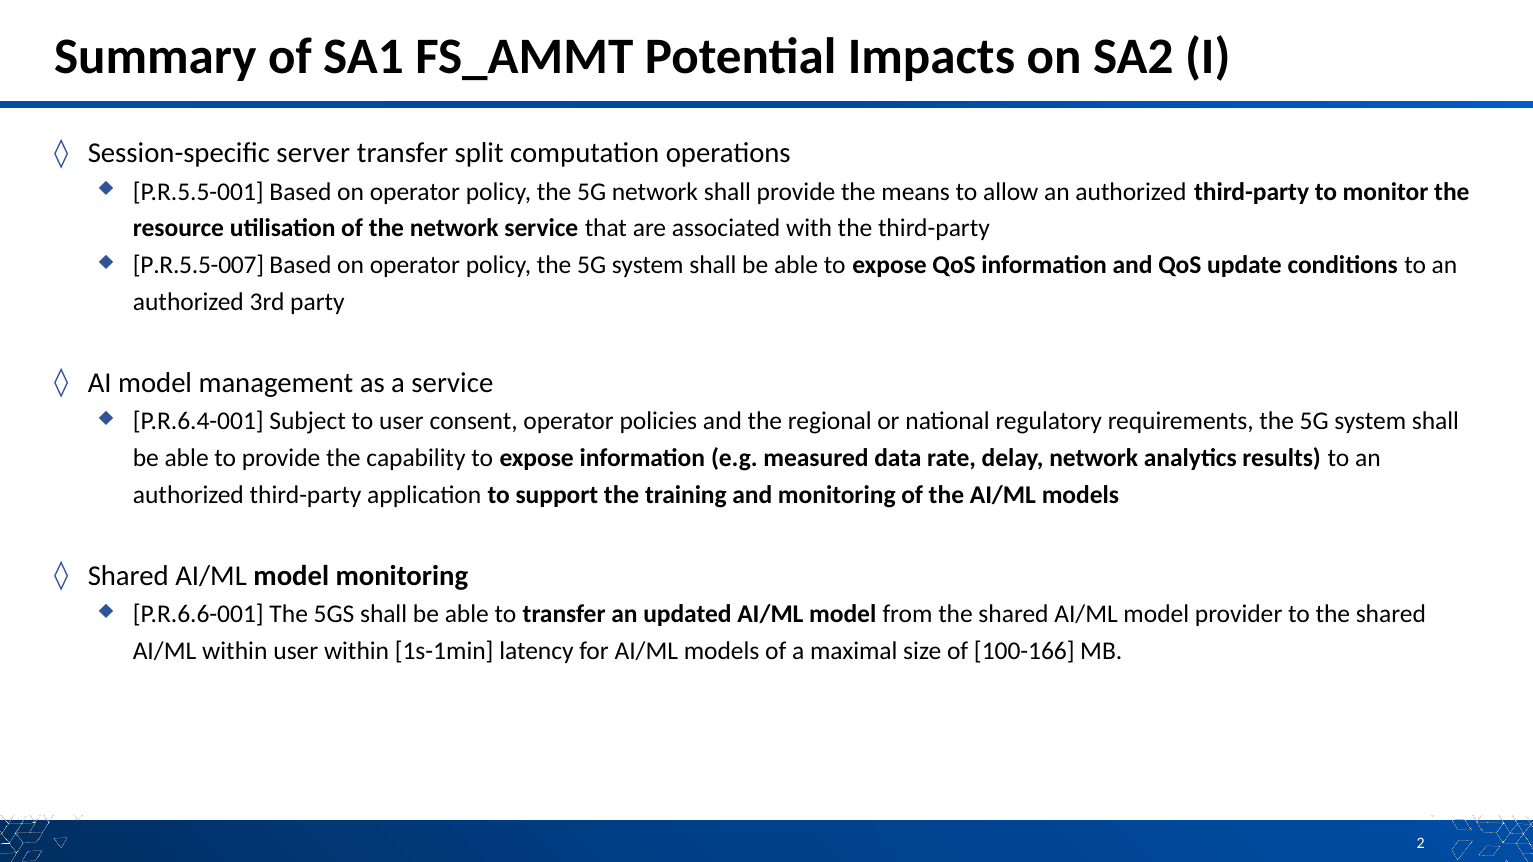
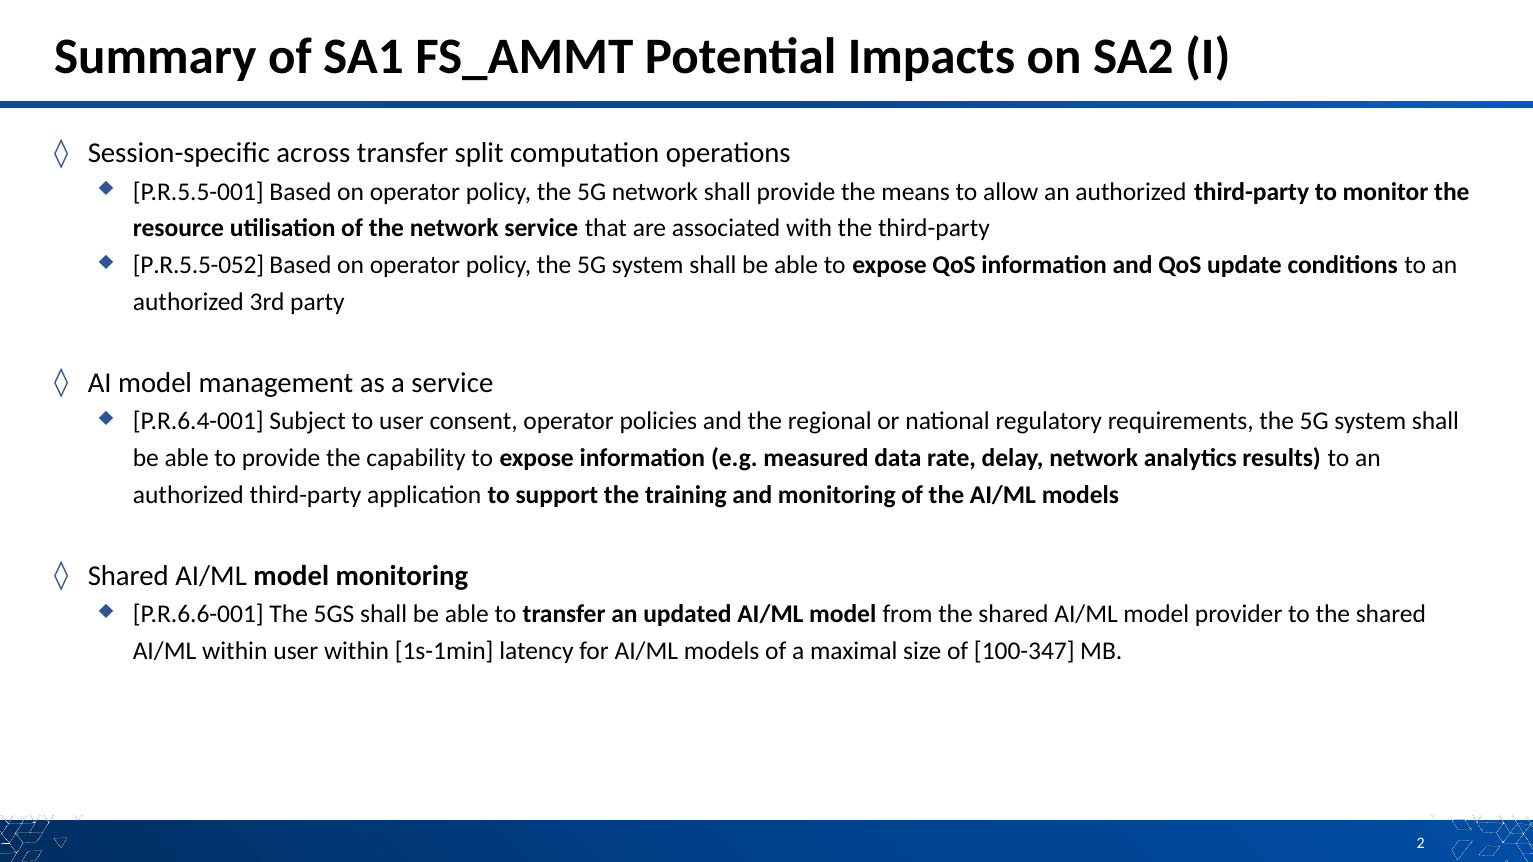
server: server -> across
P.R.5.5-007: P.R.5.5-007 -> P.R.5.5-052
100-166: 100-166 -> 100-347
